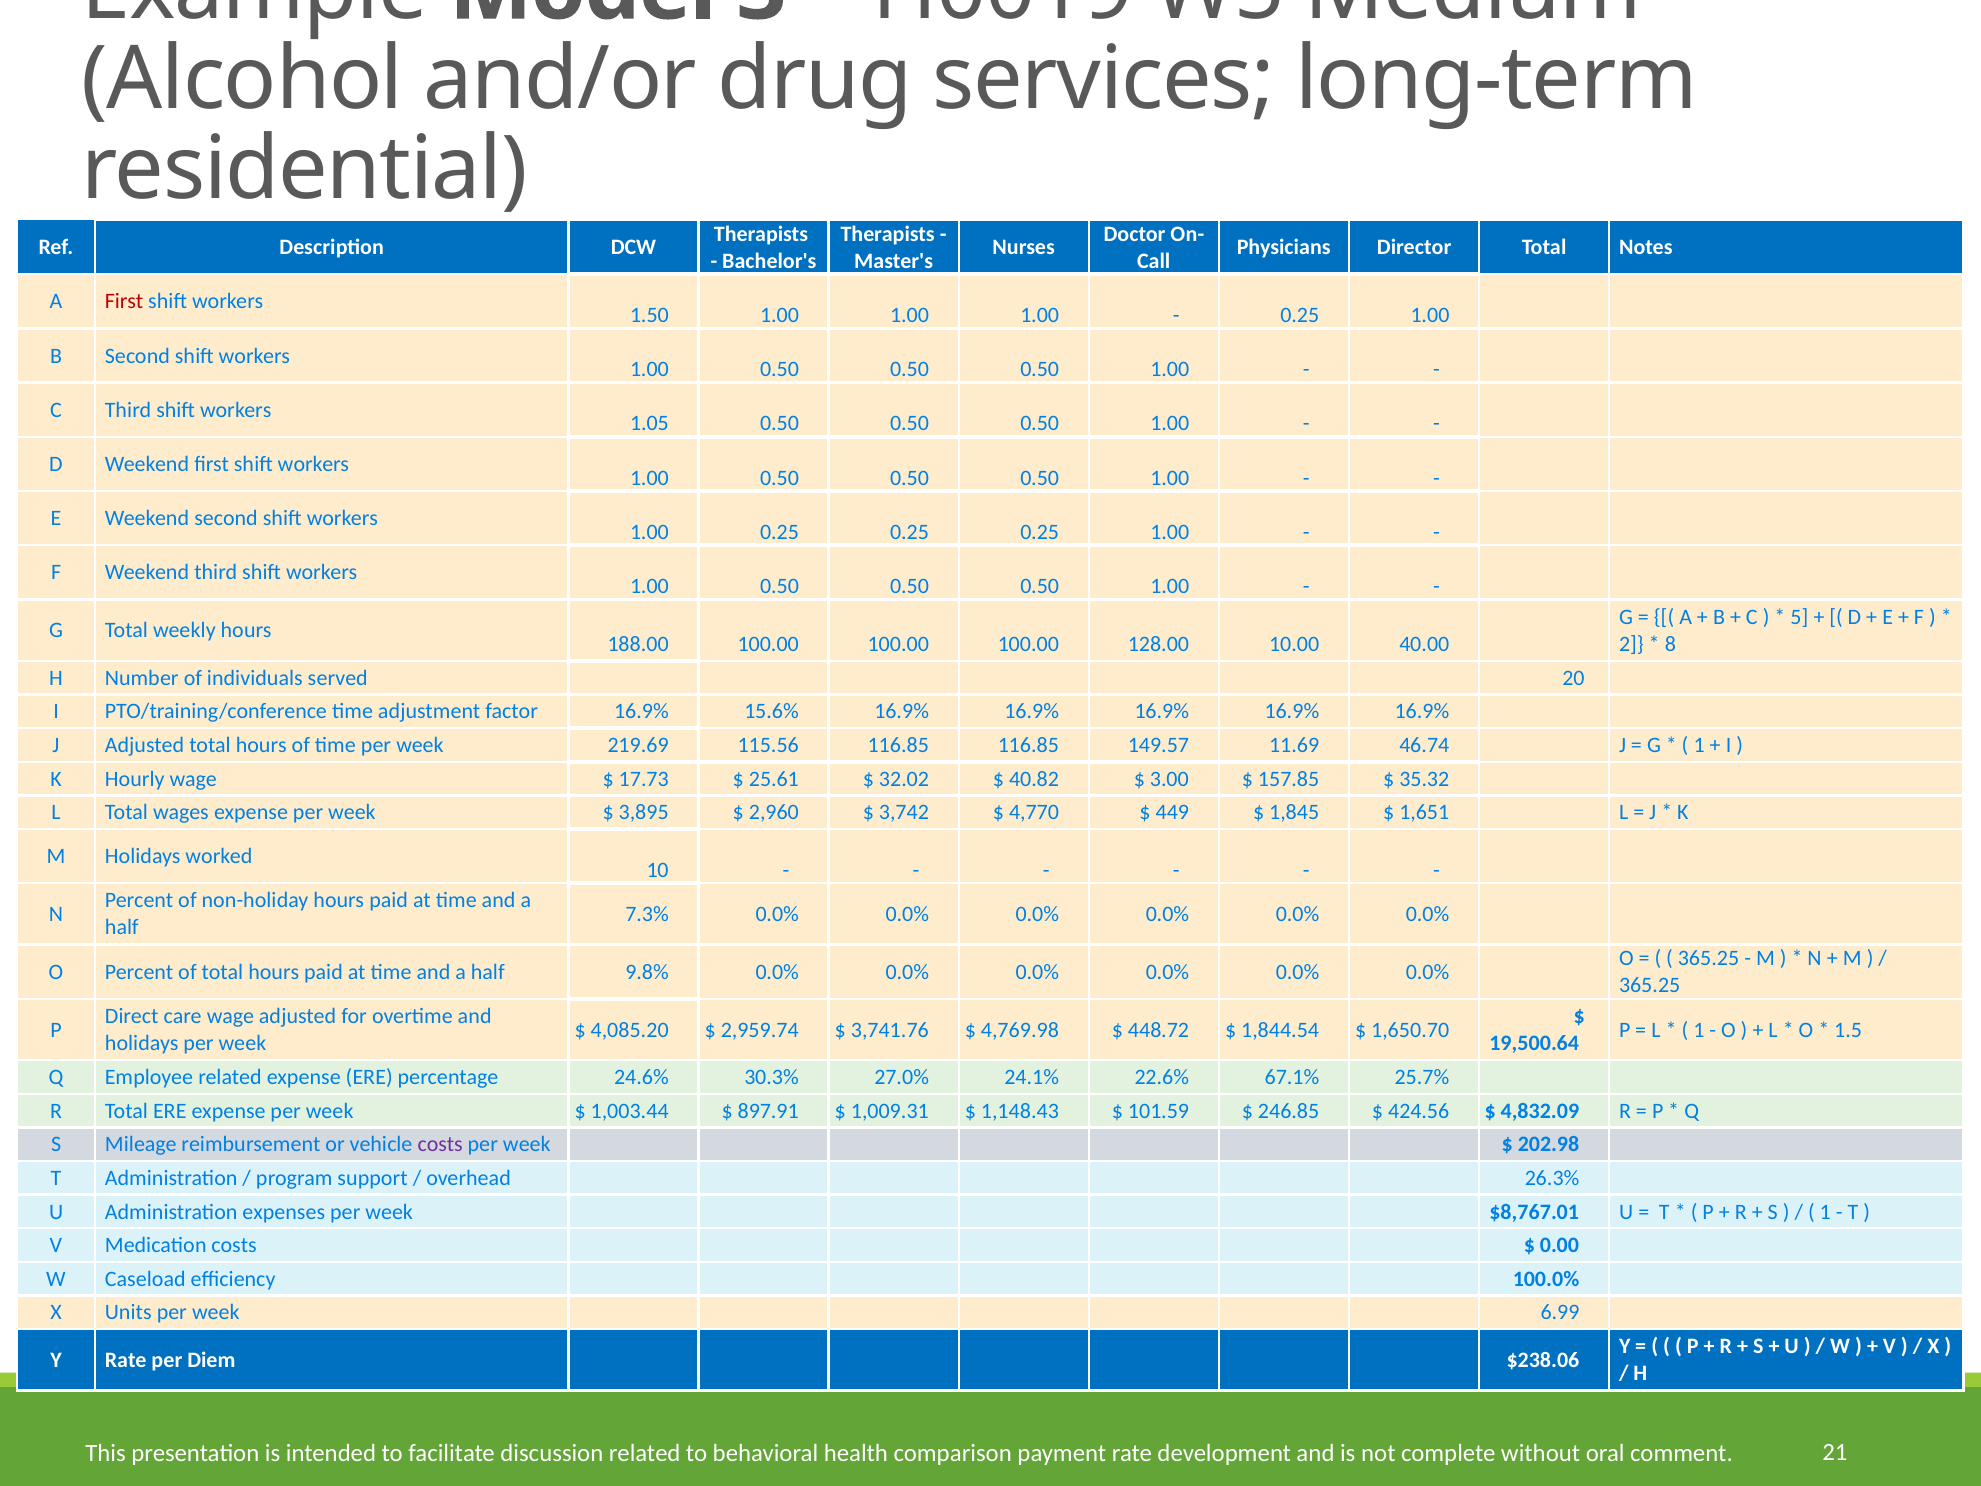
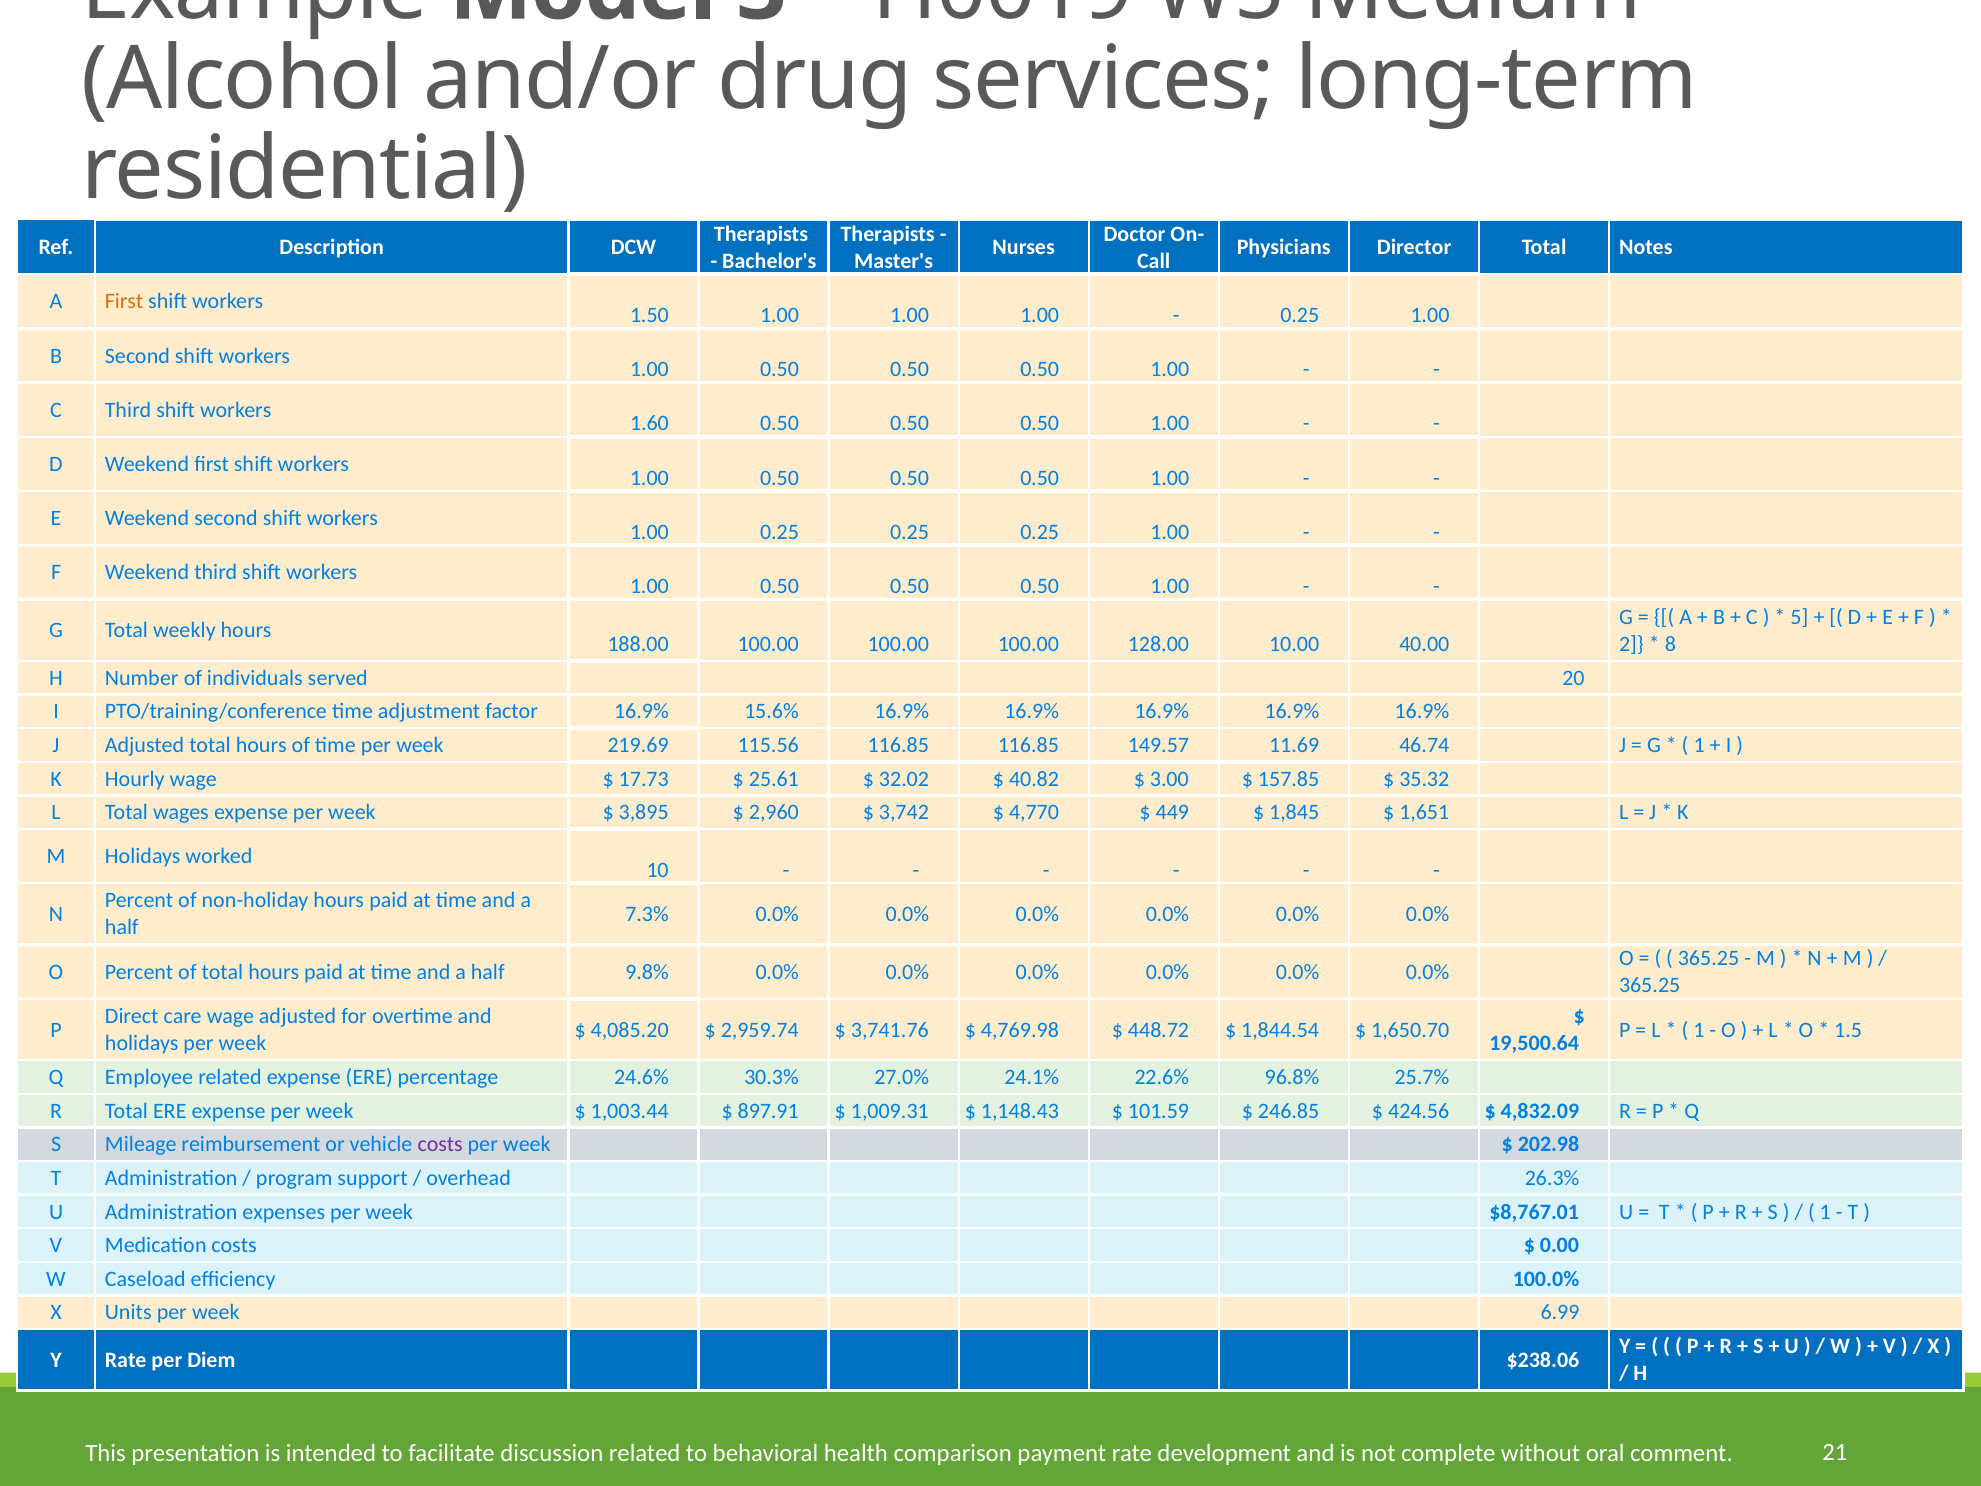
First at (124, 302) colour: red -> orange
1.05: 1.05 -> 1.60
67.1%: 67.1% -> 96.8%
